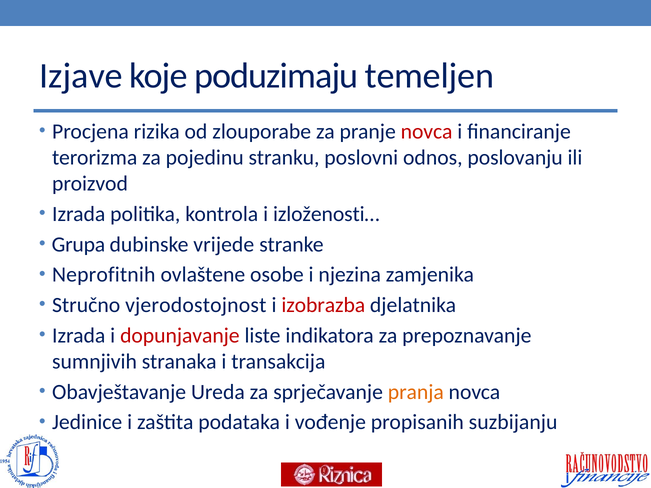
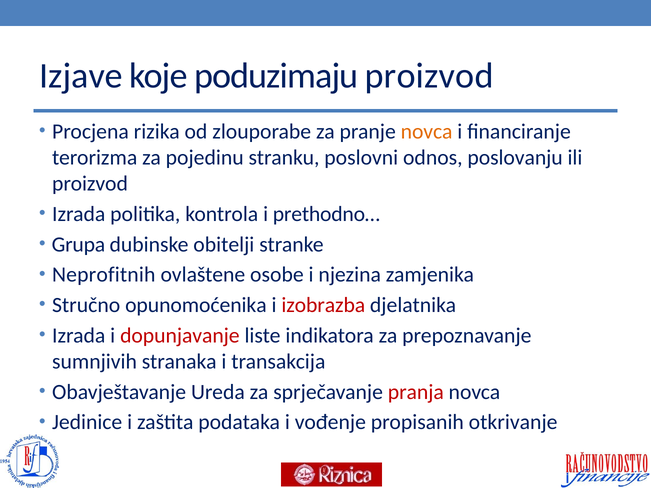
poduzimaju temeljen: temeljen -> proizvod
novca at (427, 132) colour: red -> orange
izloženosti…: izloženosti… -> prethodno…
vrijede: vrijede -> obitelji
vjerodostojnost: vjerodostojnost -> opunomoćenika
pranja colour: orange -> red
suzbijanju: suzbijanju -> otkrivanje
